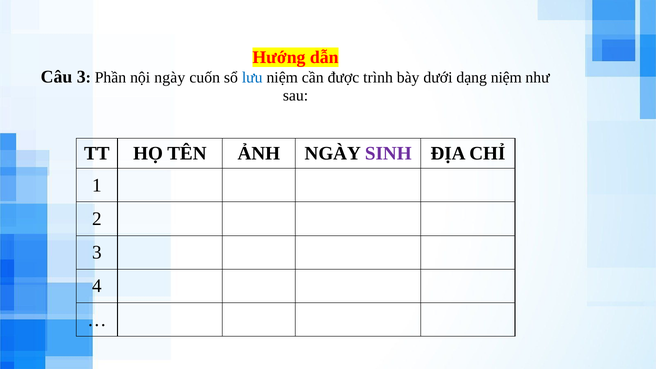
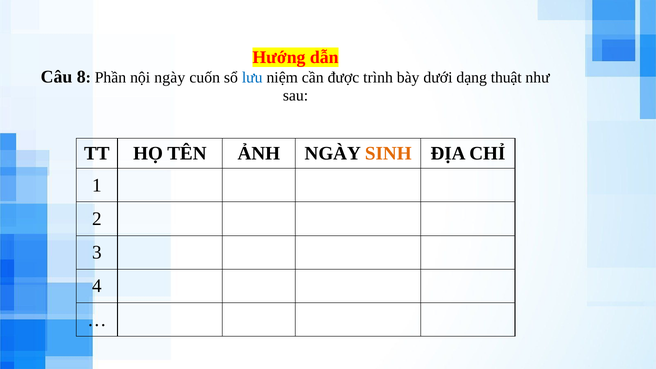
Câu 3: 3 -> 8
dạng niệm: niệm -> thuật
SINH colour: purple -> orange
